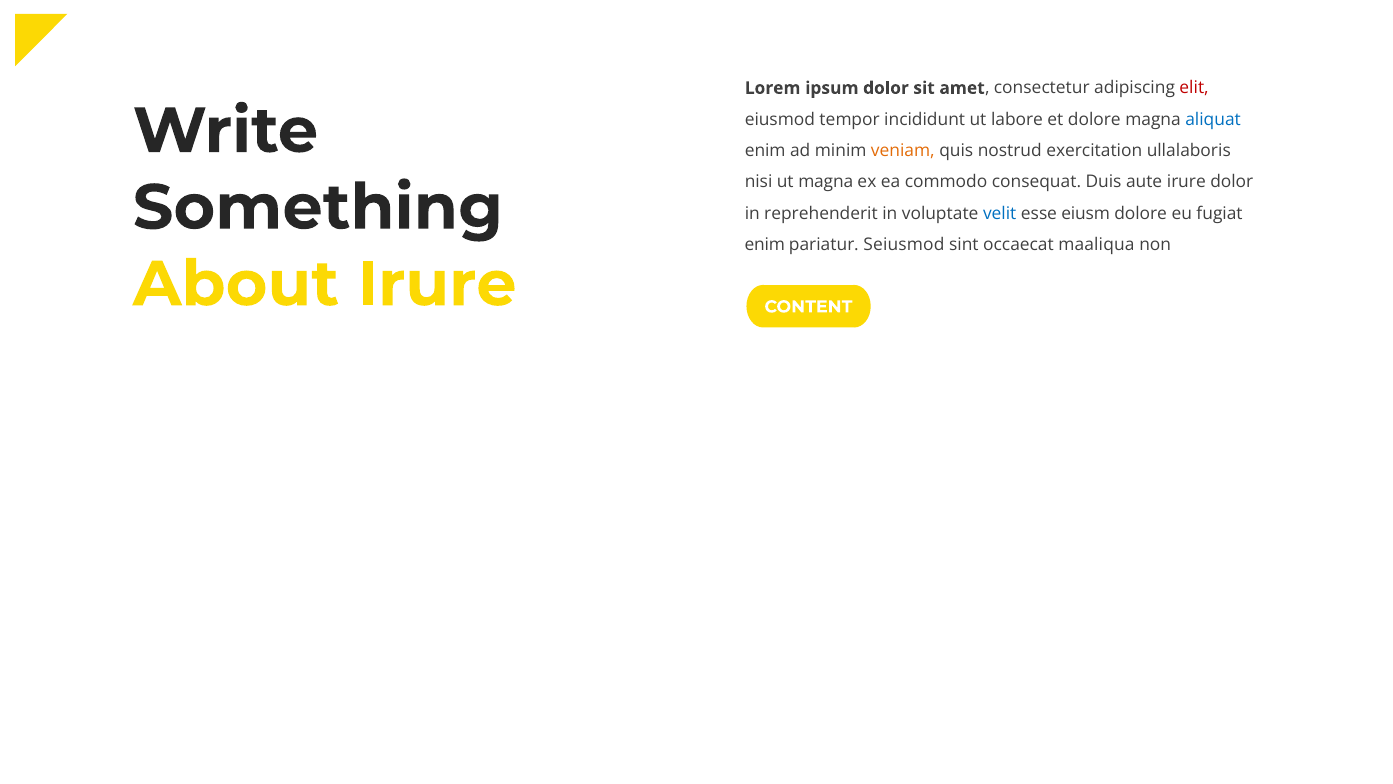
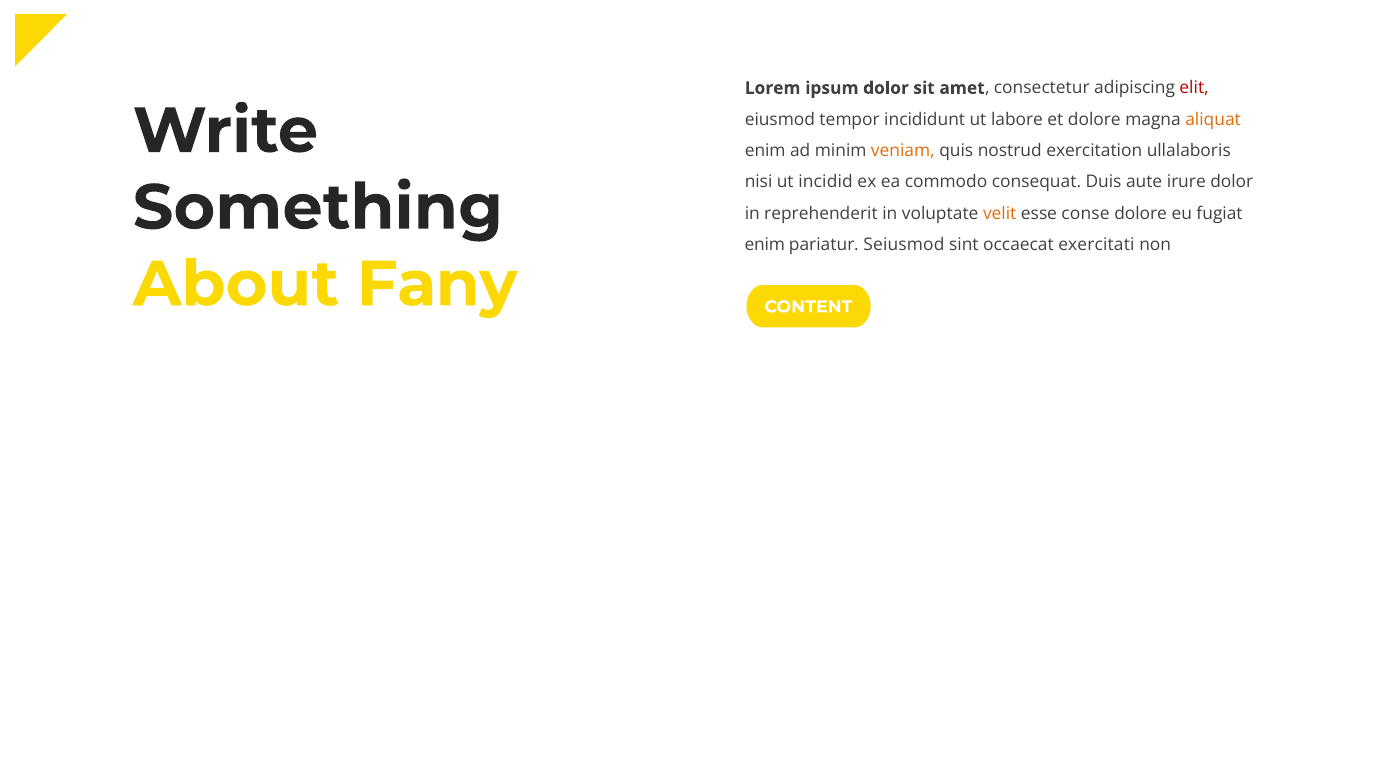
aliquat colour: blue -> orange
ut magna: magna -> incidid
velit colour: blue -> orange
eiusm: eiusm -> conse
maaliqua: maaliqua -> exercitati
About Irure: Irure -> Fany
